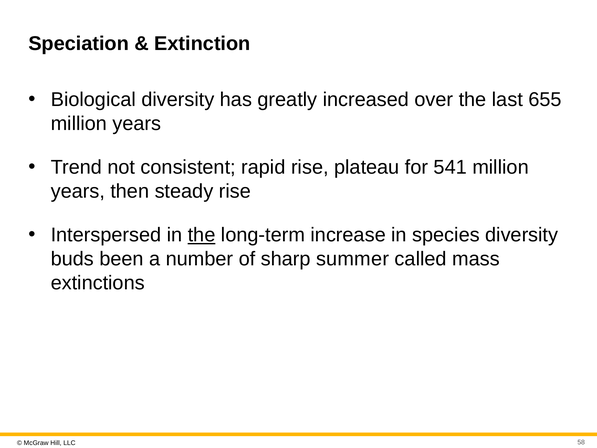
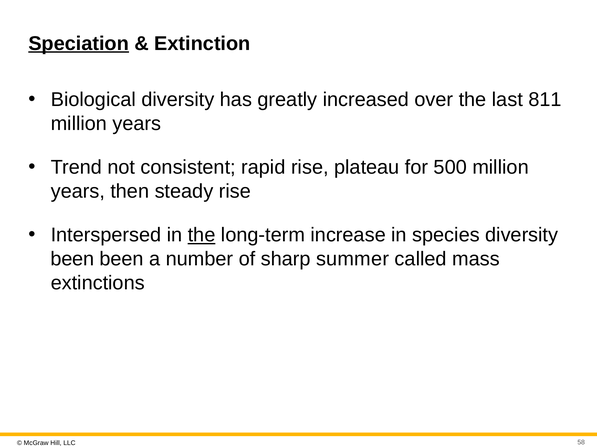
Speciation underline: none -> present
655: 655 -> 811
541: 541 -> 500
buds at (72, 259): buds -> been
